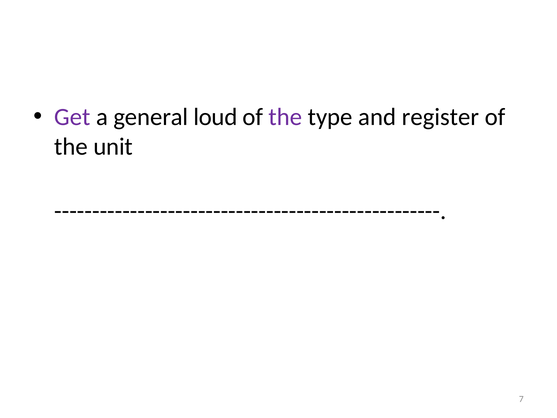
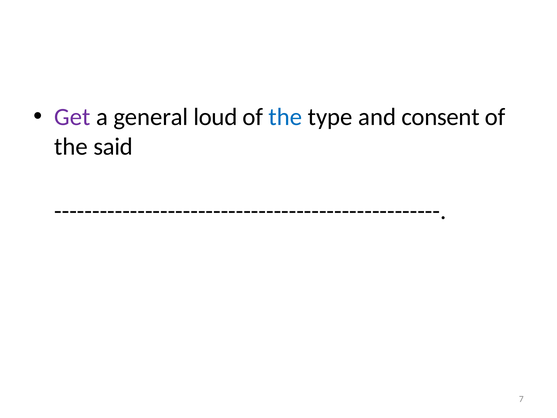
the at (285, 117) colour: purple -> blue
register: register -> consent
unit: unit -> said
